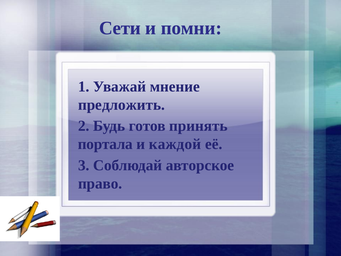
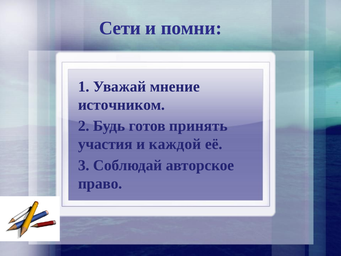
предложить: предложить -> источником
портала: портала -> участия
